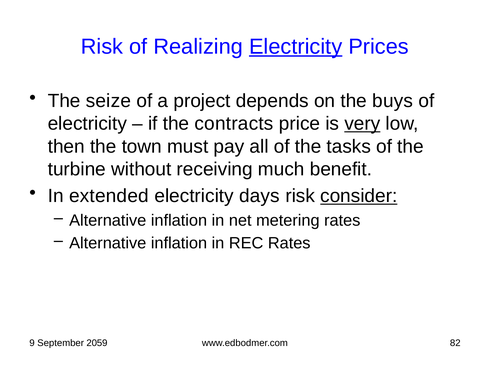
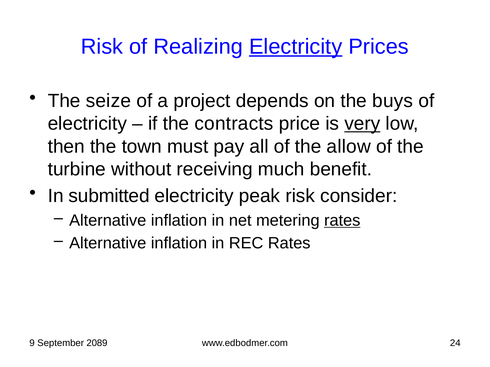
tasks: tasks -> allow
extended: extended -> submitted
days: days -> peak
consider underline: present -> none
rates at (342, 221) underline: none -> present
2059: 2059 -> 2089
82: 82 -> 24
